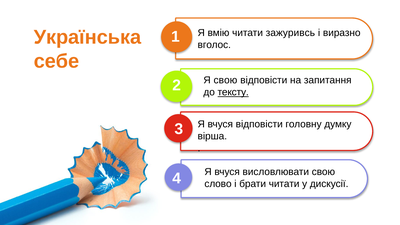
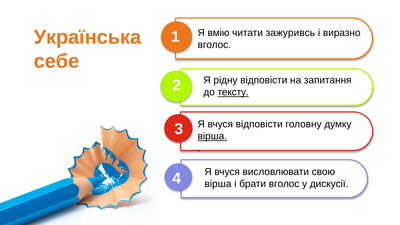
Я свою: свою -> рідну
вірша at (212, 136) underline: none -> present
слово at (218, 184): слово -> вірша
брати читати: читати -> вголос
